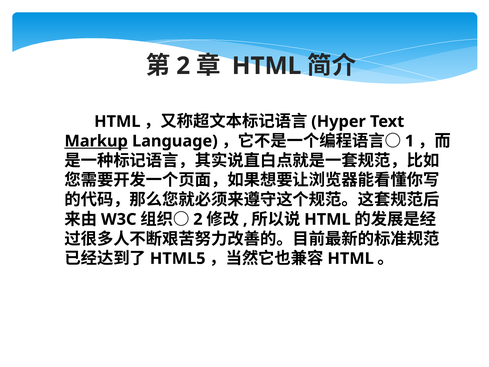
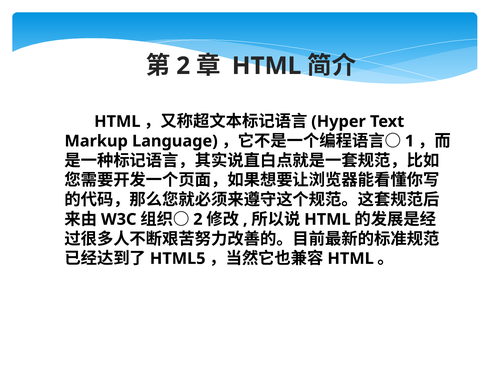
Markup underline: present -> none
